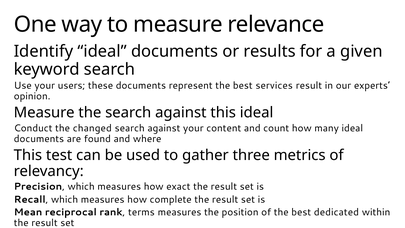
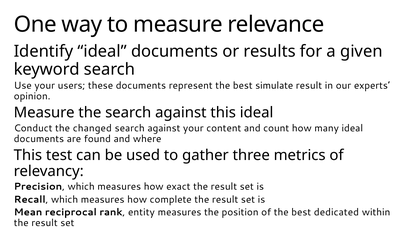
services: services -> simulate
terms: terms -> entity
